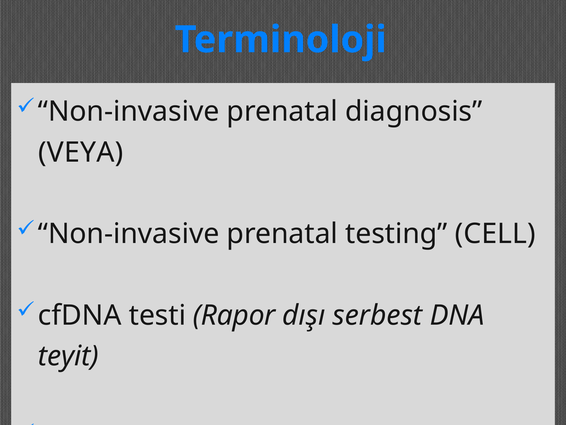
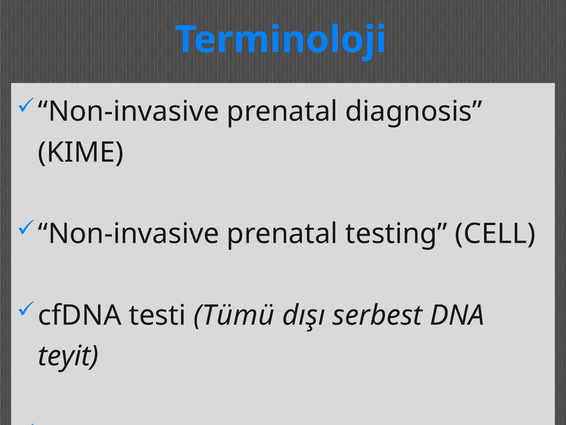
VEYA: VEYA -> KIME
Rapor: Rapor -> Tümü
